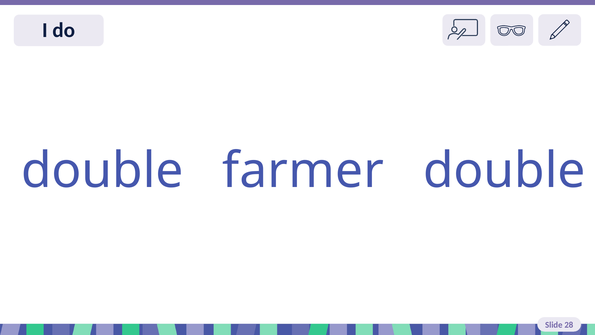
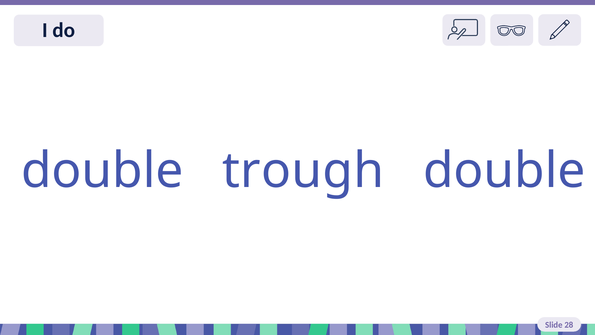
farmer: farmer -> trough
